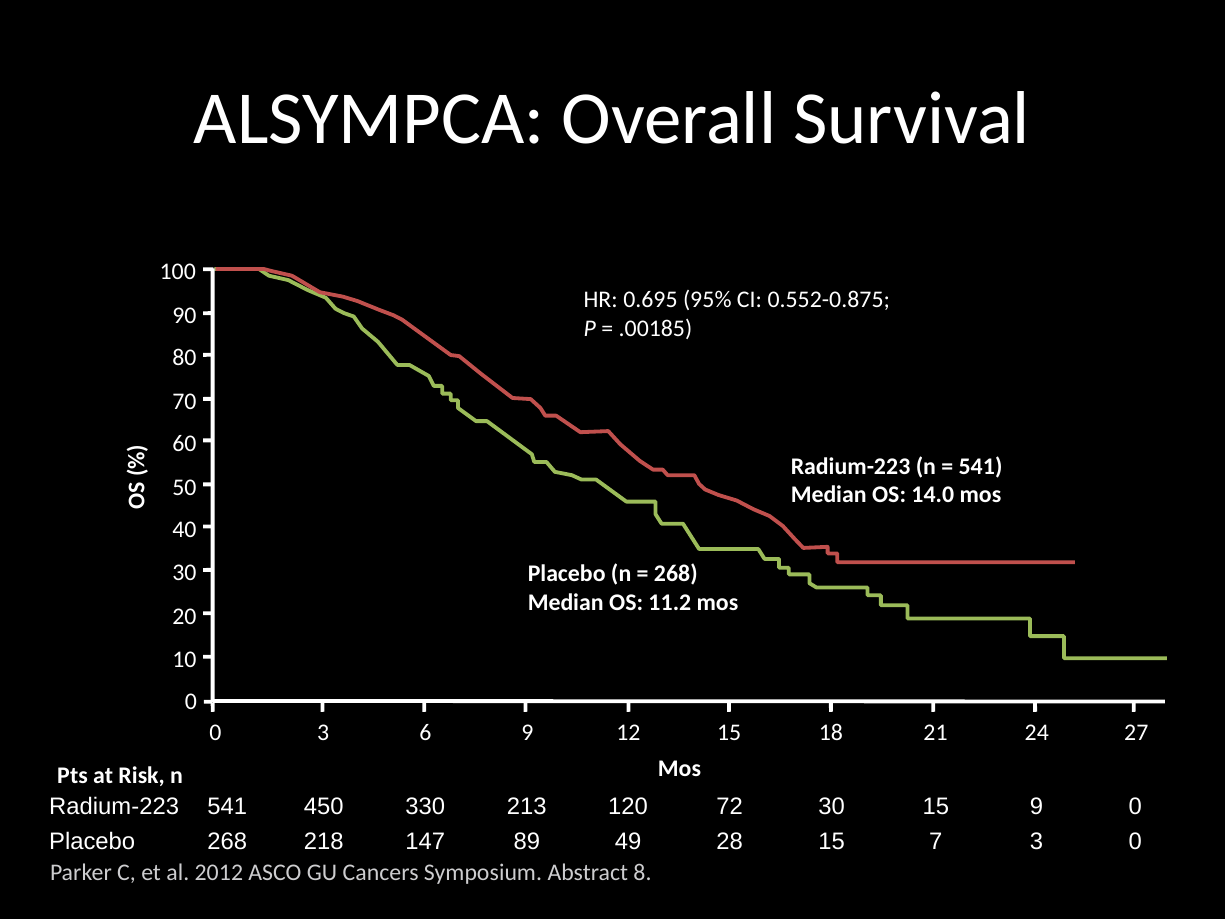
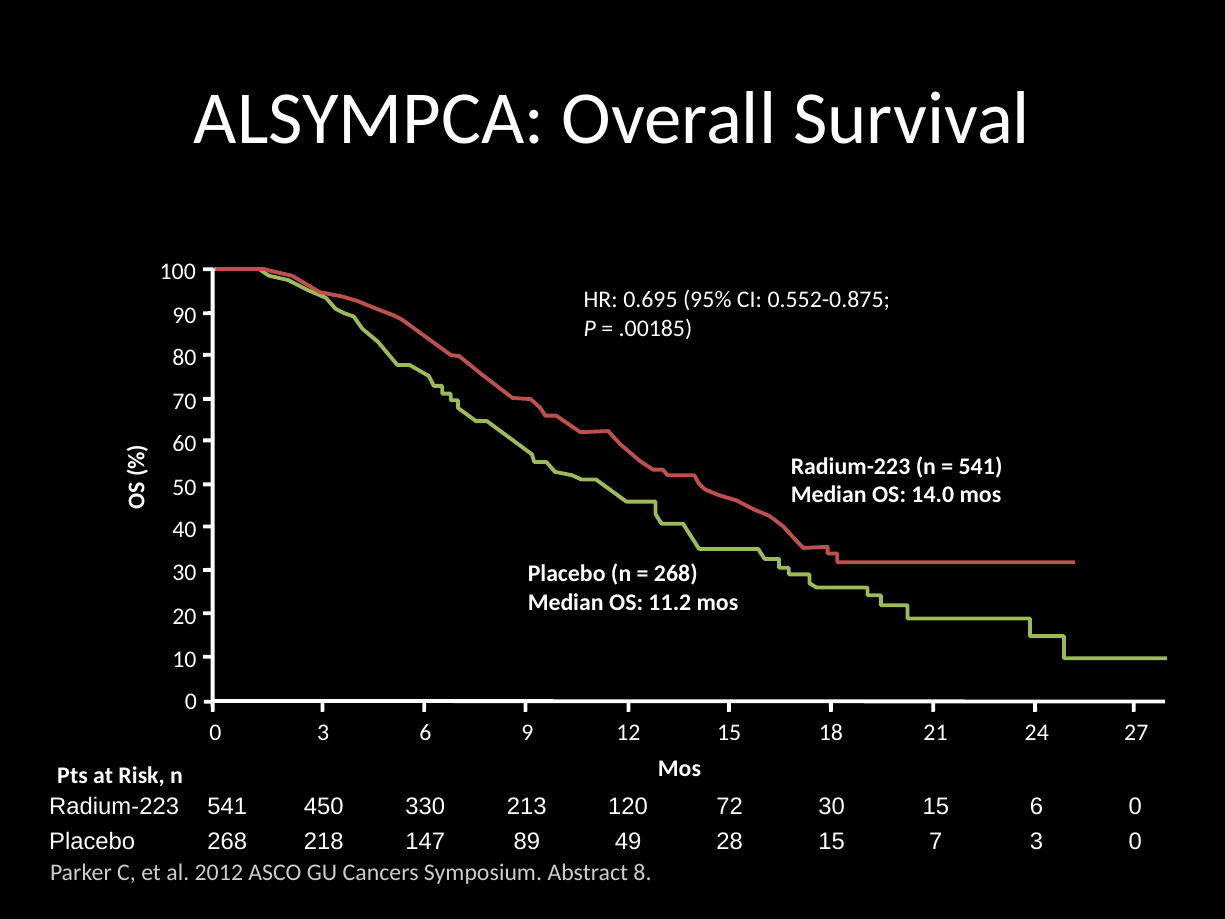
15 9: 9 -> 6
